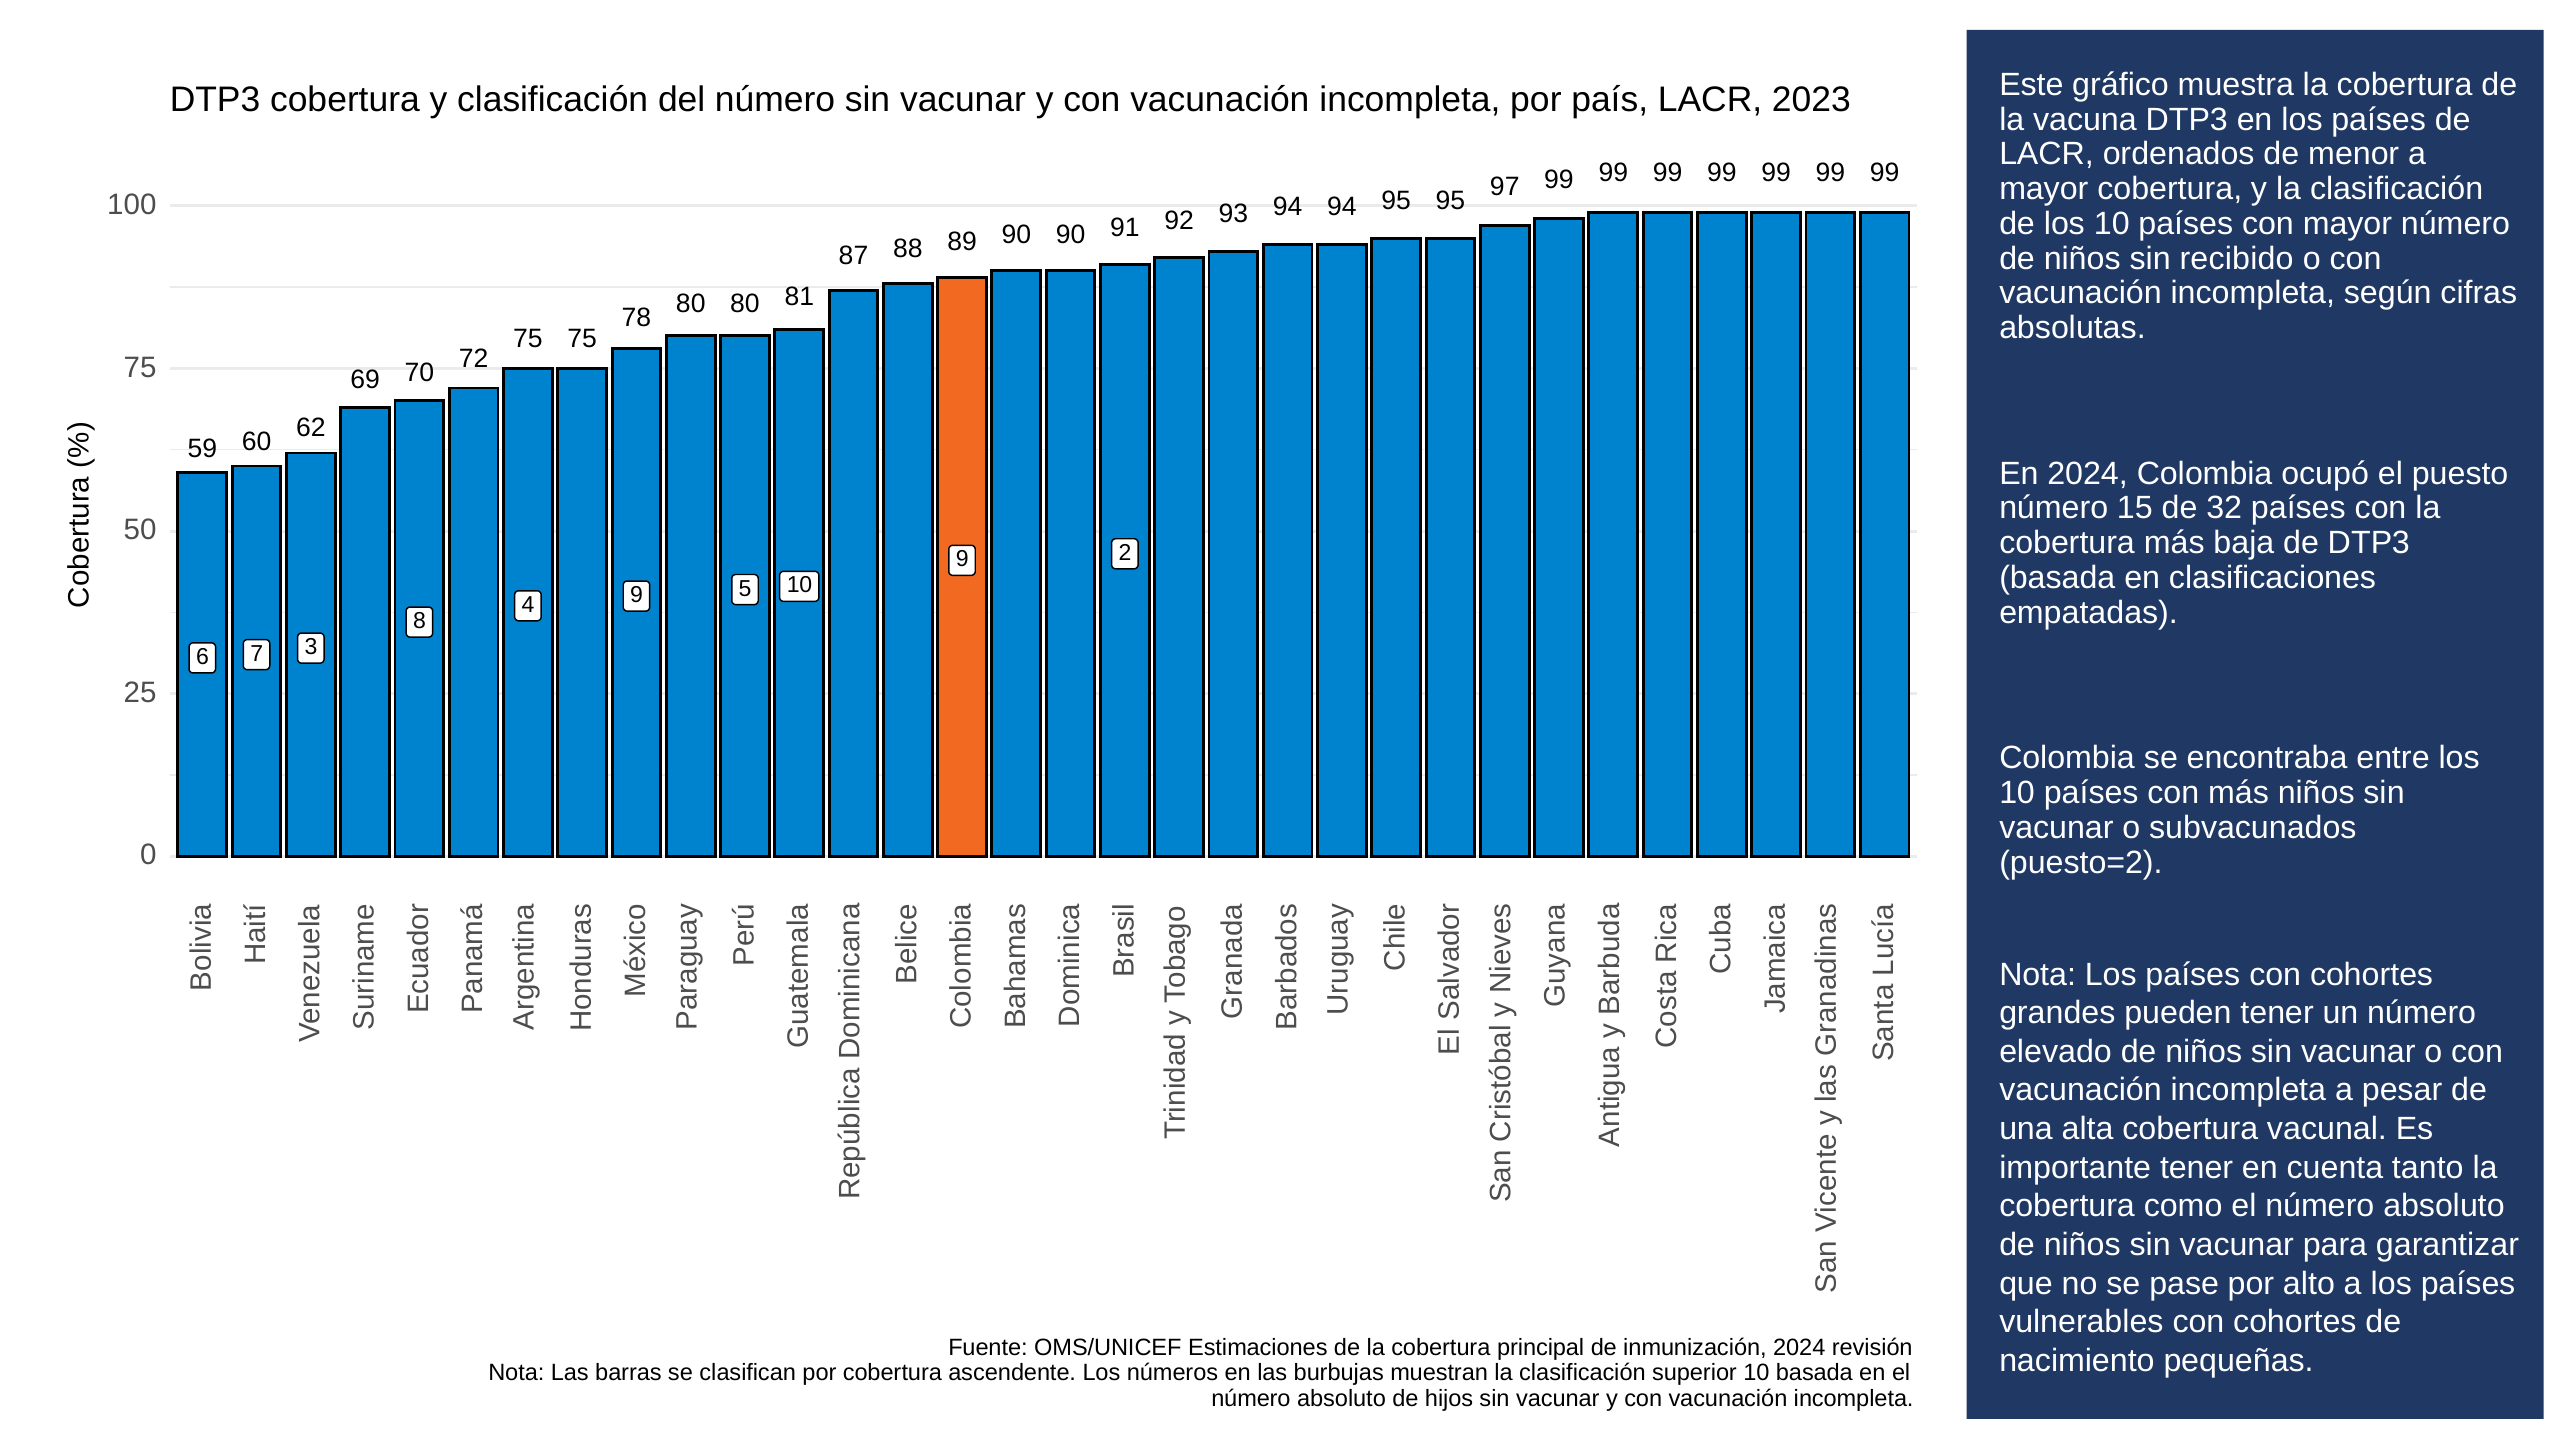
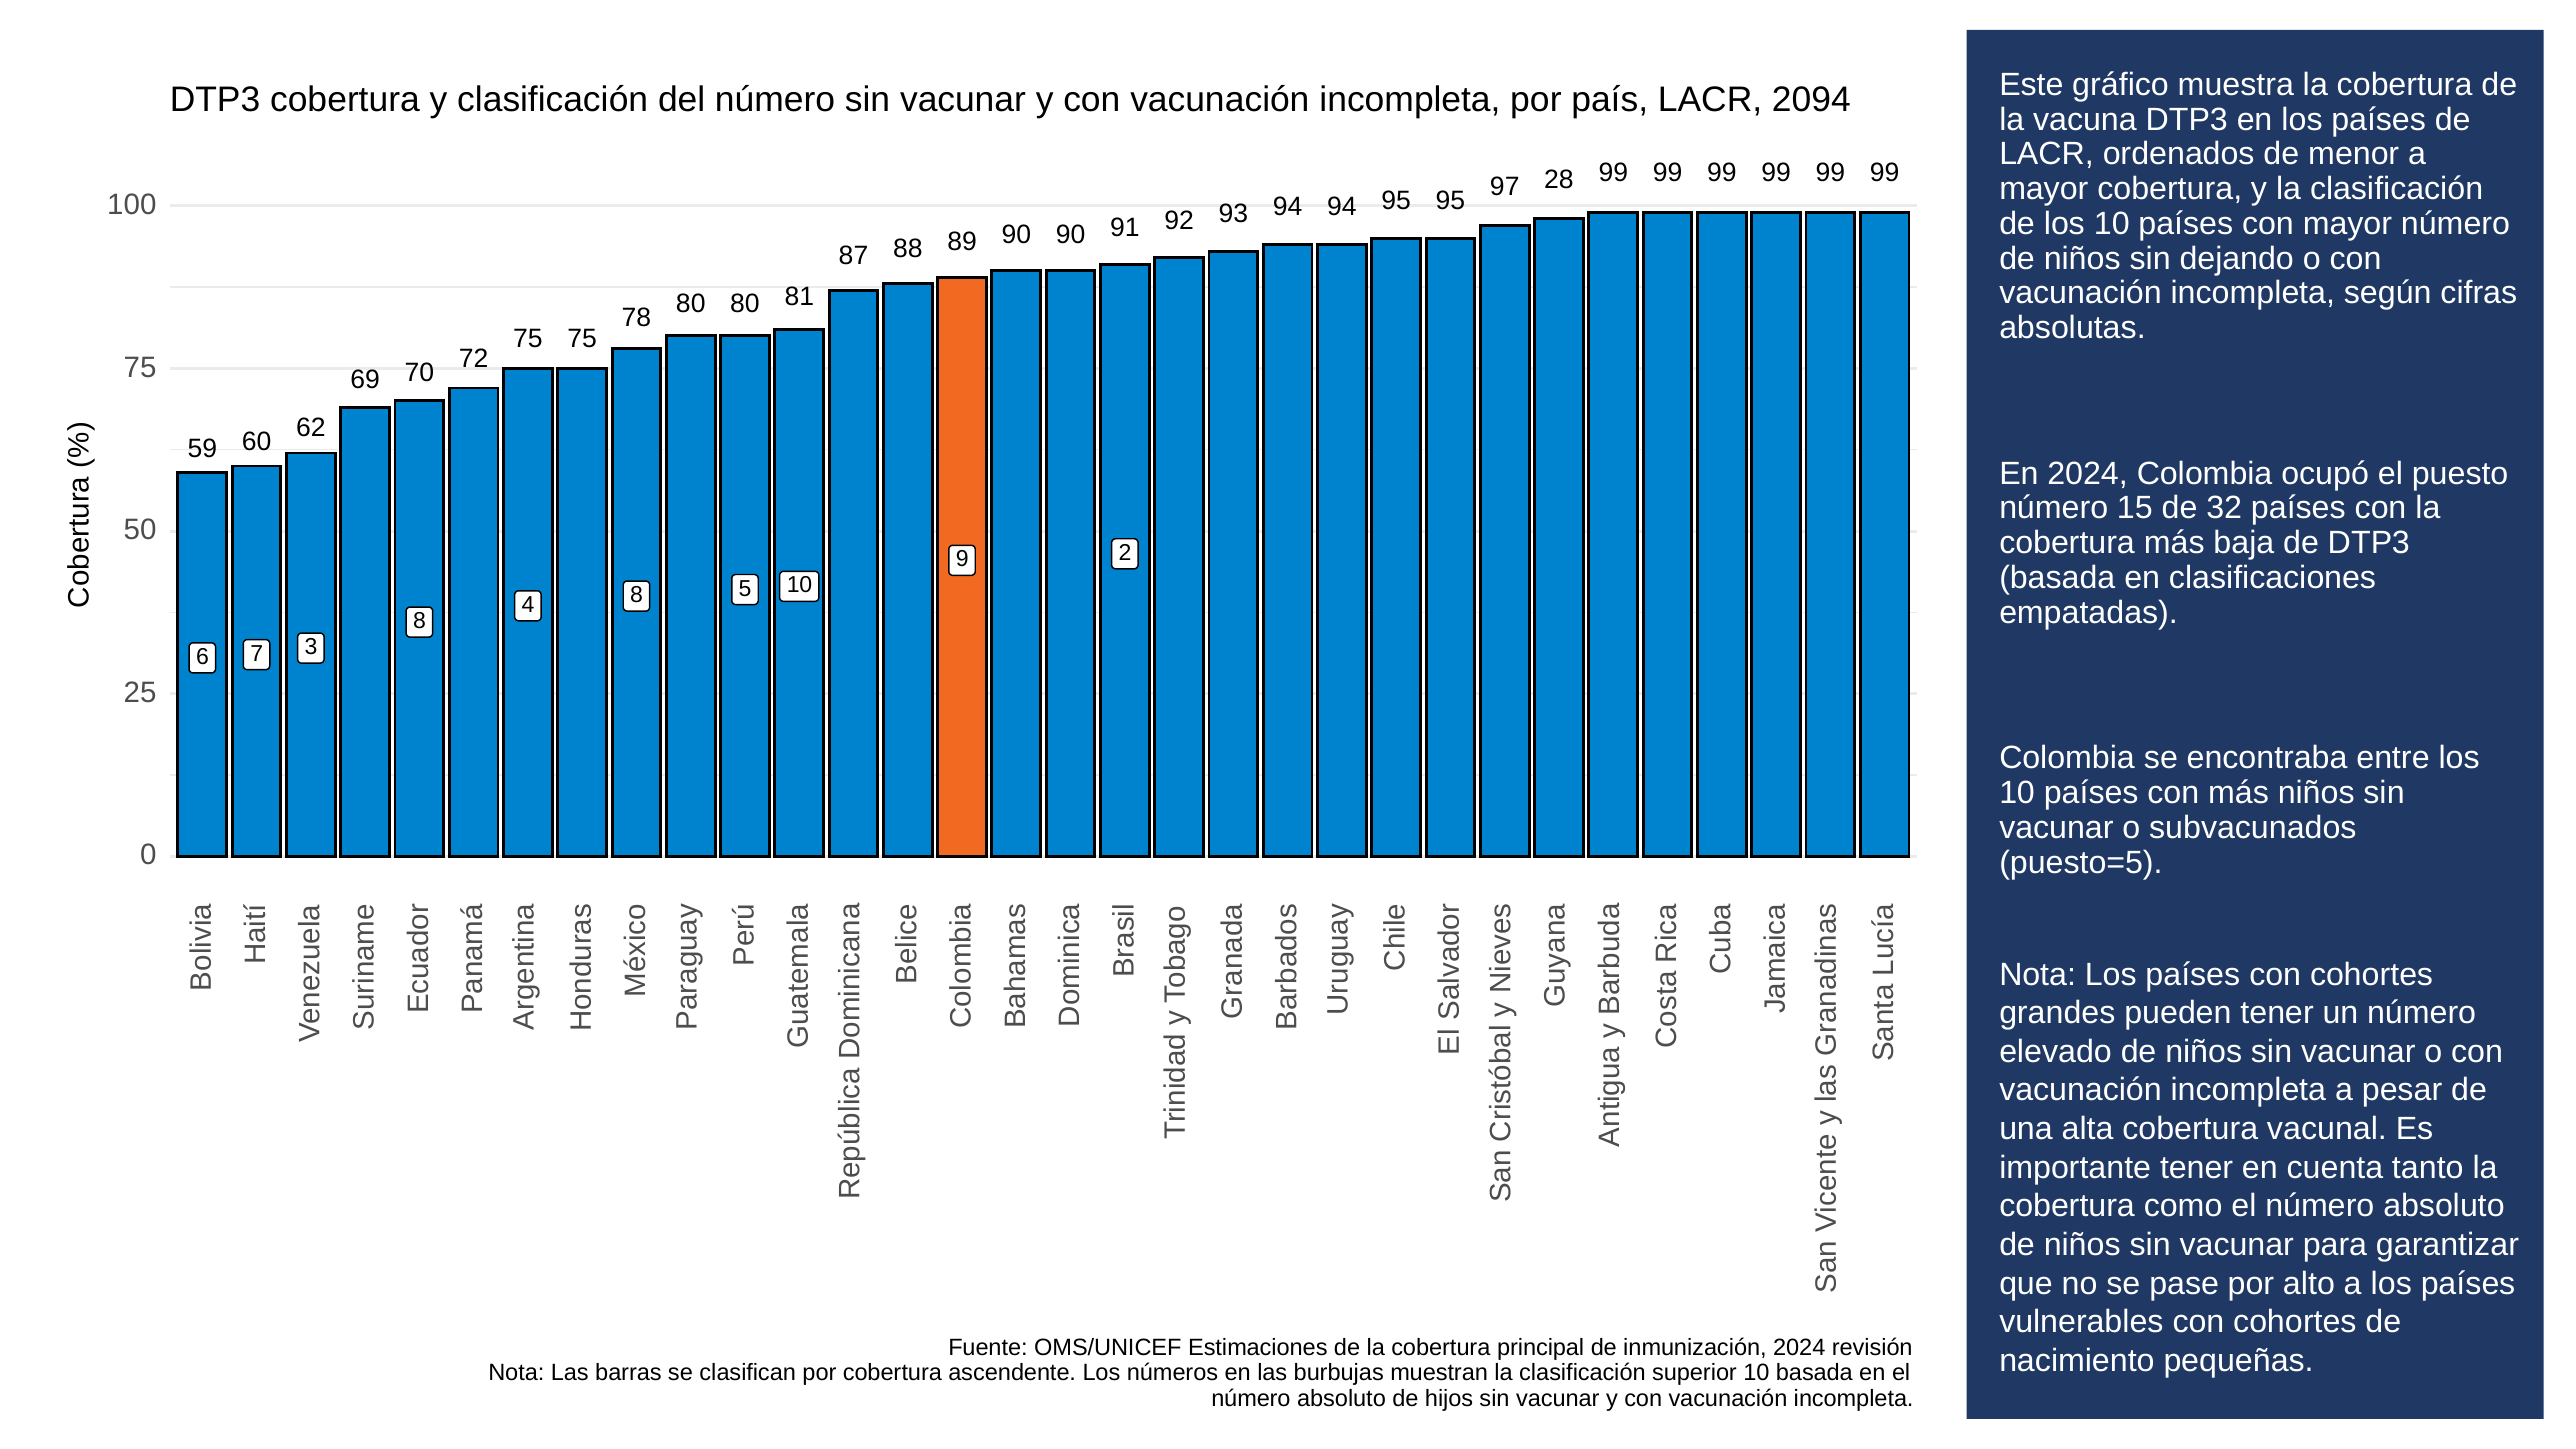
2023: 2023 -> 2094
97 99: 99 -> 28
recibido: recibido -> dejando
4 9: 9 -> 8
puesto=2: puesto=2 -> puesto=5
